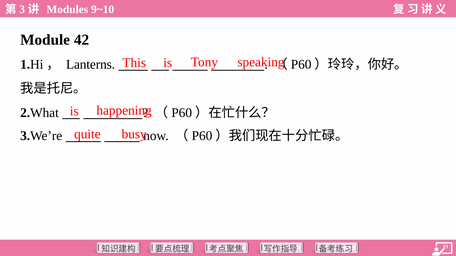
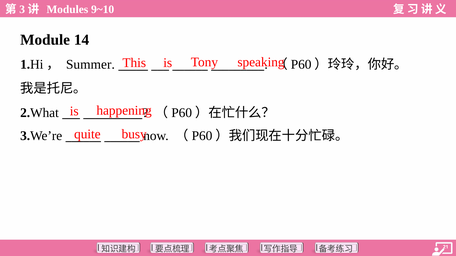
42: 42 -> 14
Lanterns: Lanterns -> Summer
